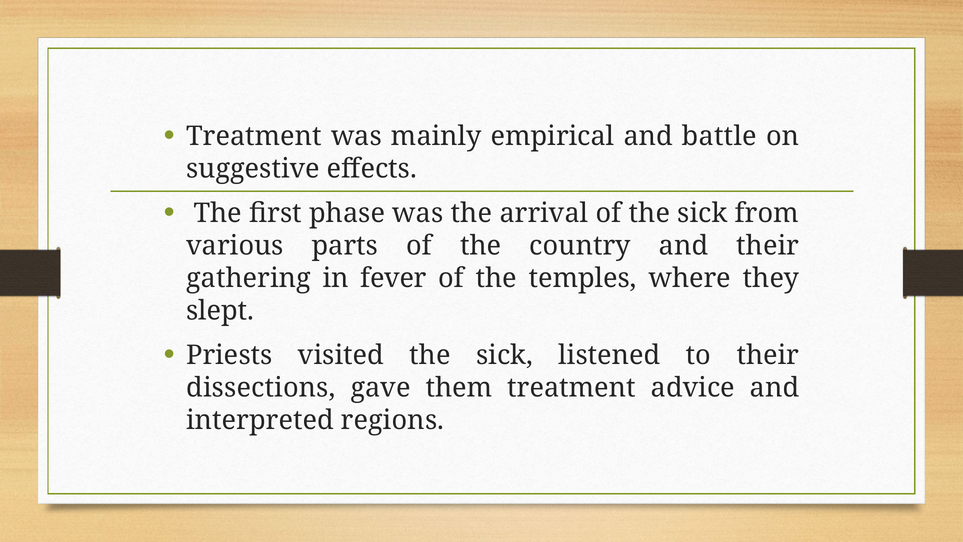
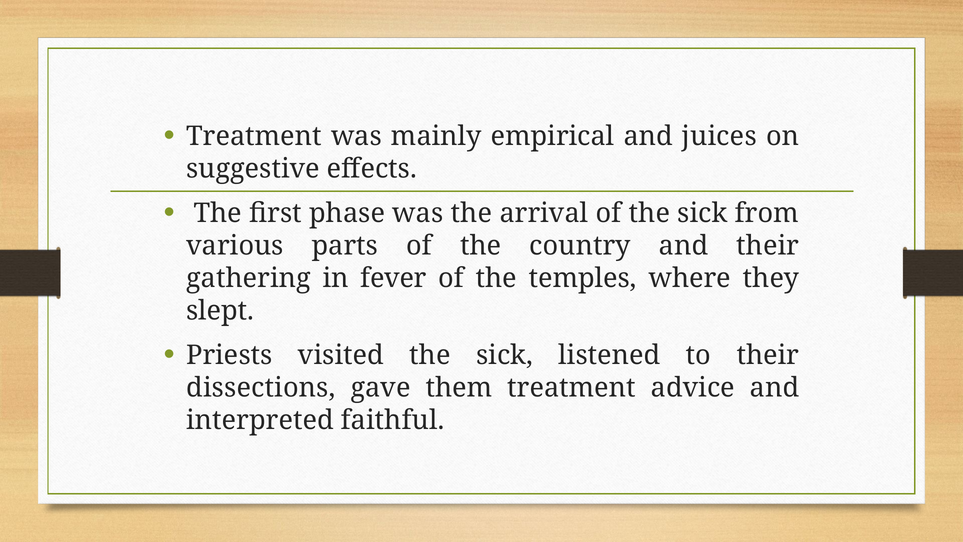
battle: battle -> juices
regions: regions -> faithful
